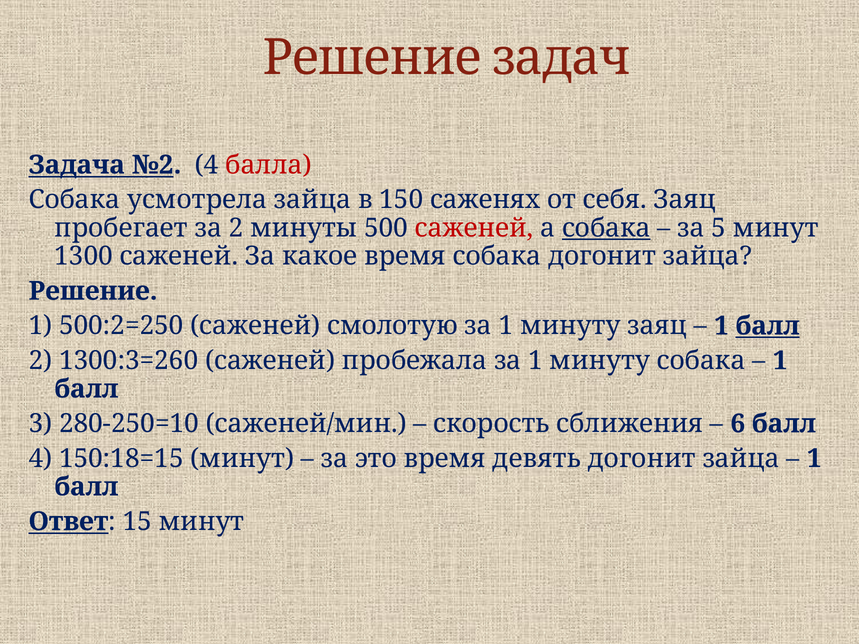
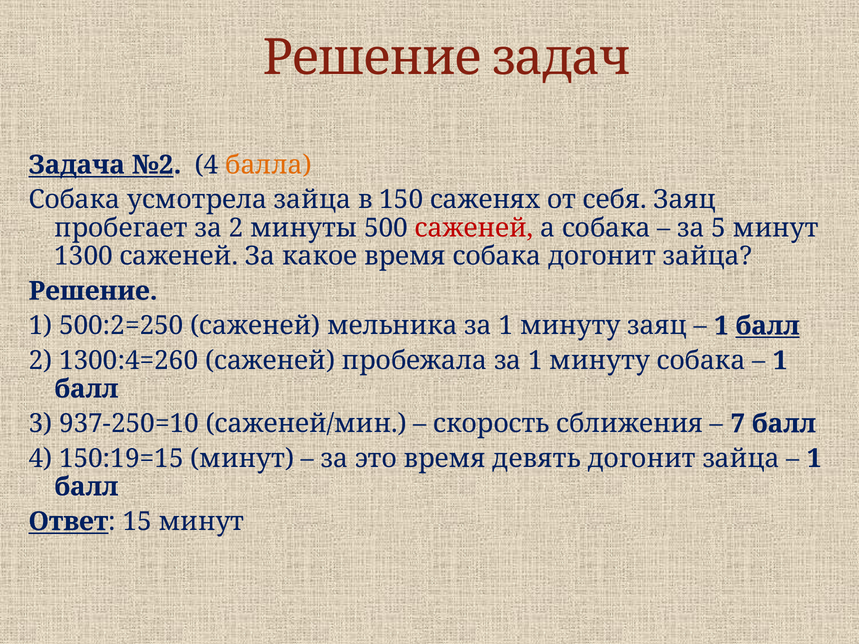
балла colour: red -> orange
собака at (606, 228) underline: present -> none
смолотую: смолотую -> мельника
1300:3=260: 1300:3=260 -> 1300:4=260
280-250=10: 280-250=10 -> 937-250=10
6: 6 -> 7
150:18=15: 150:18=15 -> 150:19=15
